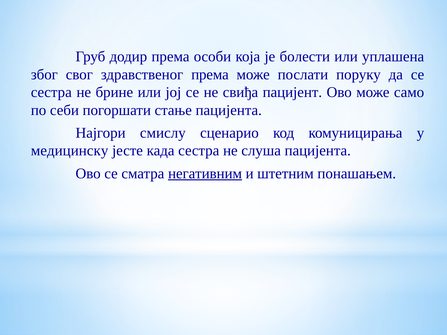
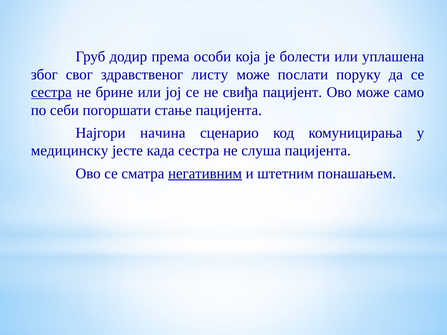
здравственог према: према -> листу
сестра at (51, 92) underline: none -> present
смислу: смислу -> начина
